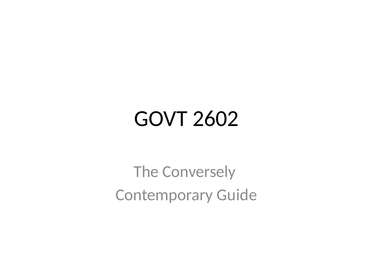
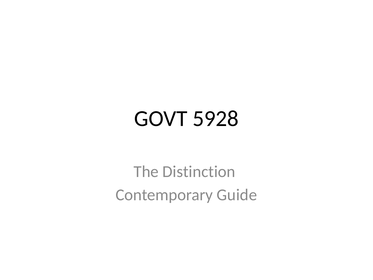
2602: 2602 -> 5928
Conversely: Conversely -> Distinction
